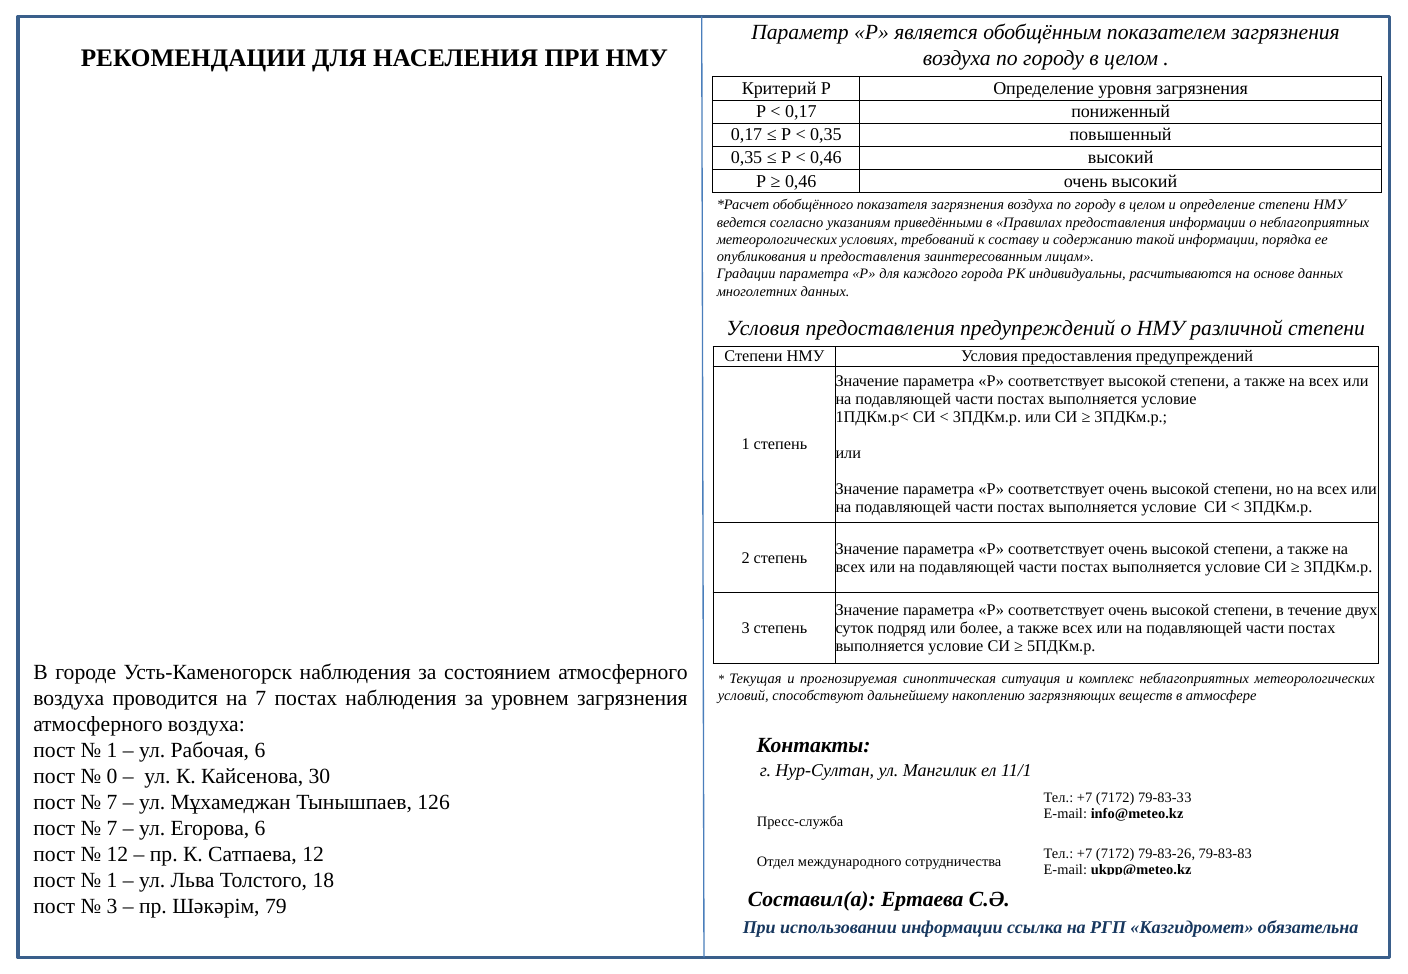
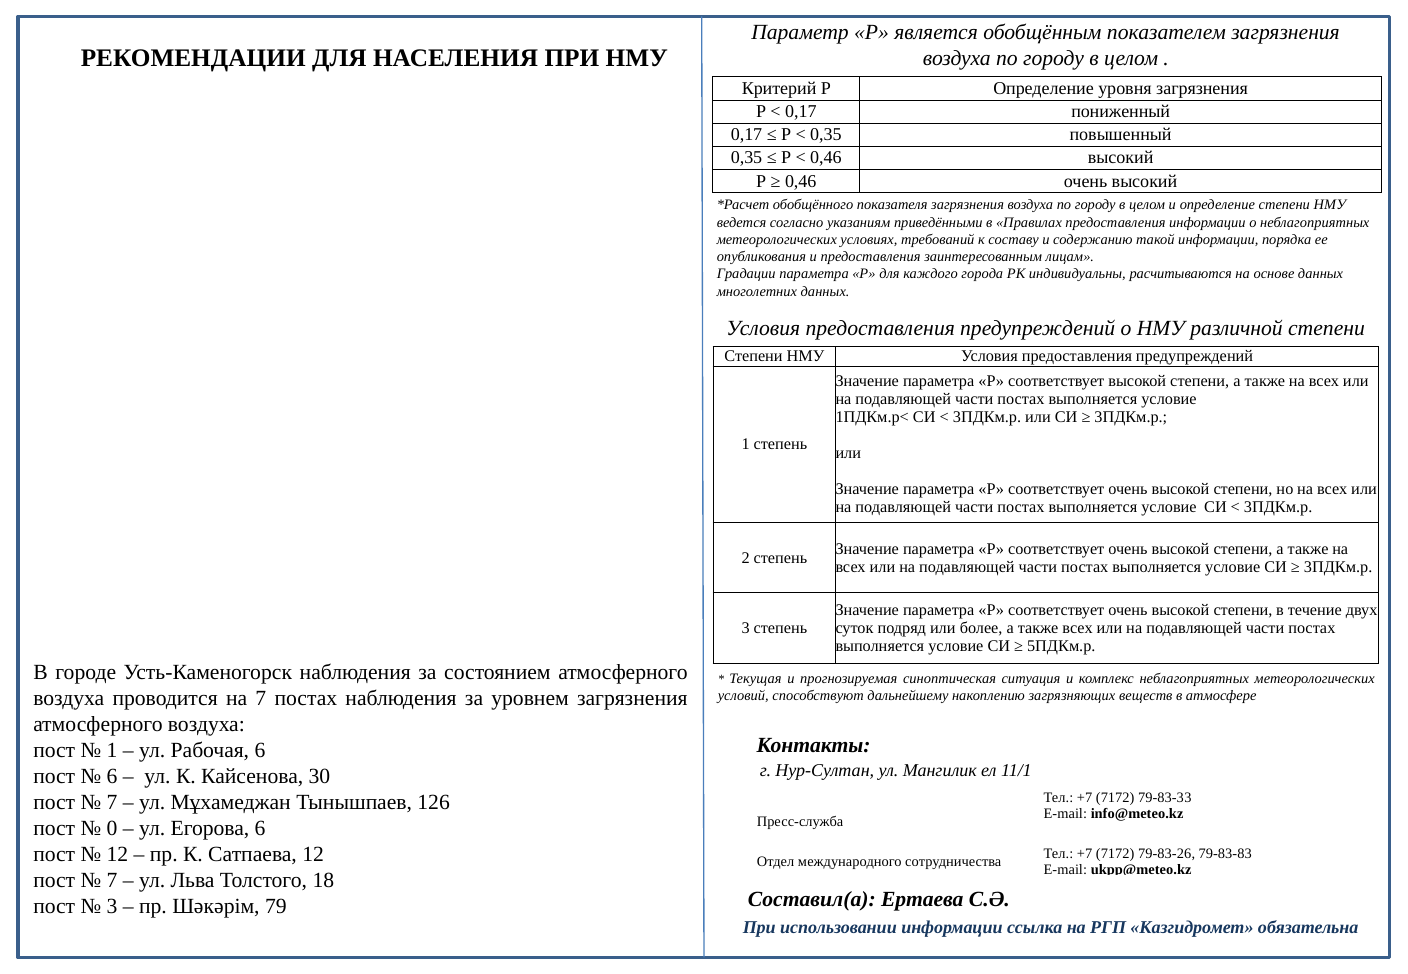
0 at (112, 777): 0 -> 6
7 at (112, 829): 7 -> 0
1 at (112, 881): 1 -> 7
